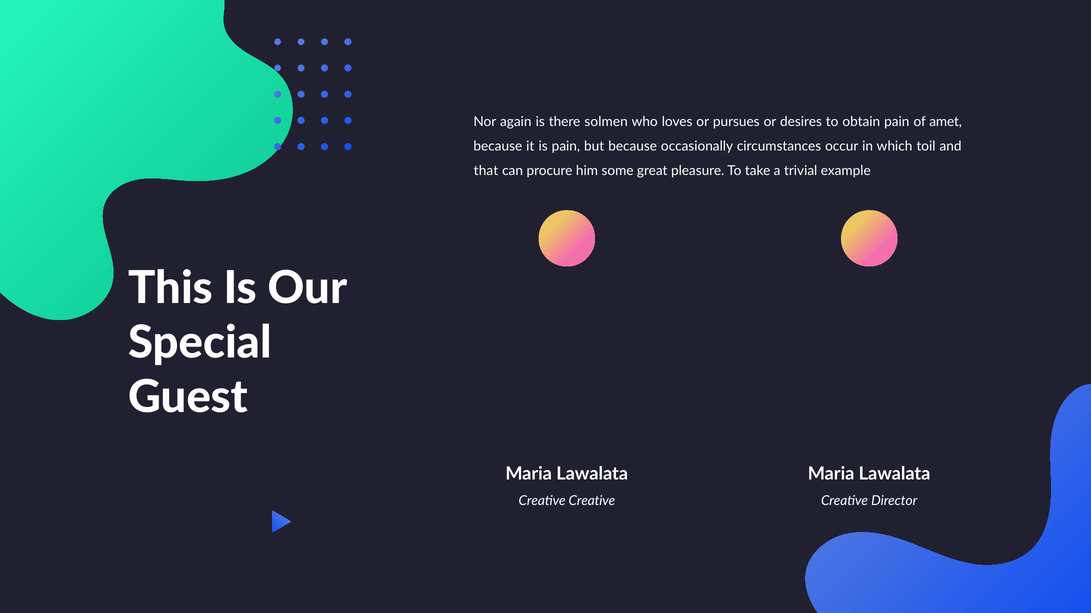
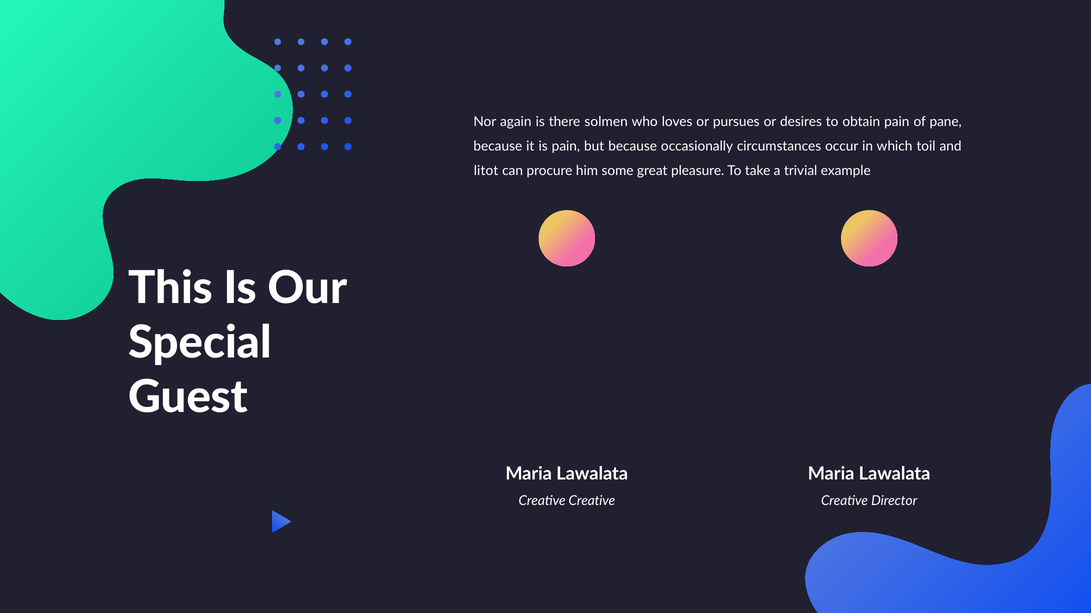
amet: amet -> pane
that: that -> litot
